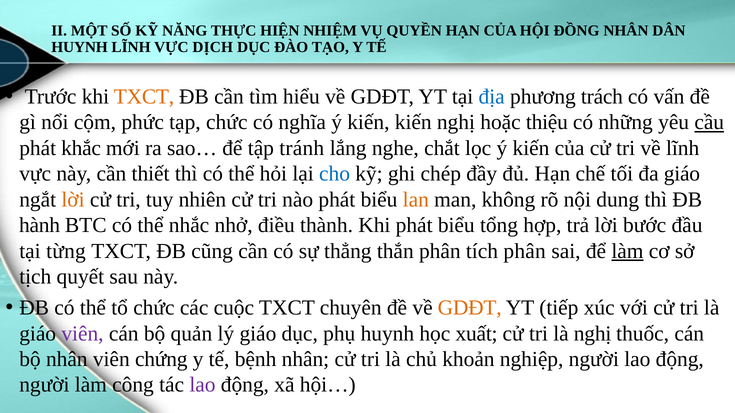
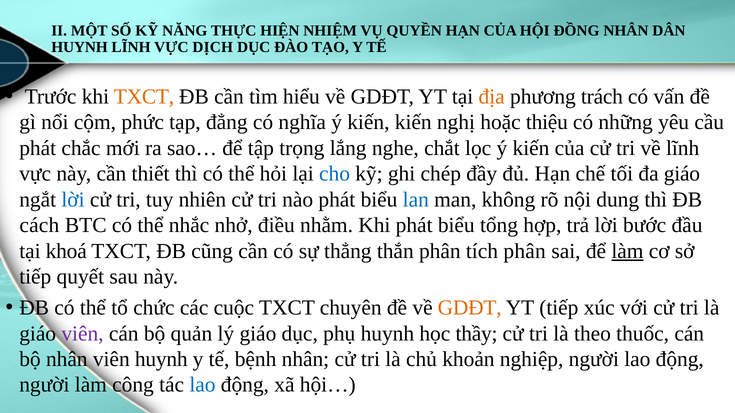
địa colour: blue -> orange
tạp chức: chức -> đẳng
cầu underline: present -> none
khắc: khắc -> chắc
tránh: tránh -> trọng
lời at (73, 200) colour: orange -> blue
lan colour: orange -> blue
hành: hành -> cách
thành: thành -> nhằm
từng: từng -> khoá
tịch at (35, 277): tịch -> tiếp
xuất: xuất -> thầy
là nghị: nghị -> theo
viên chứng: chứng -> huynh
lao at (202, 385) colour: purple -> blue
